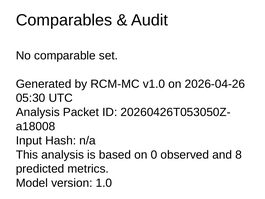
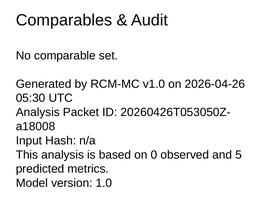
8: 8 -> 5
